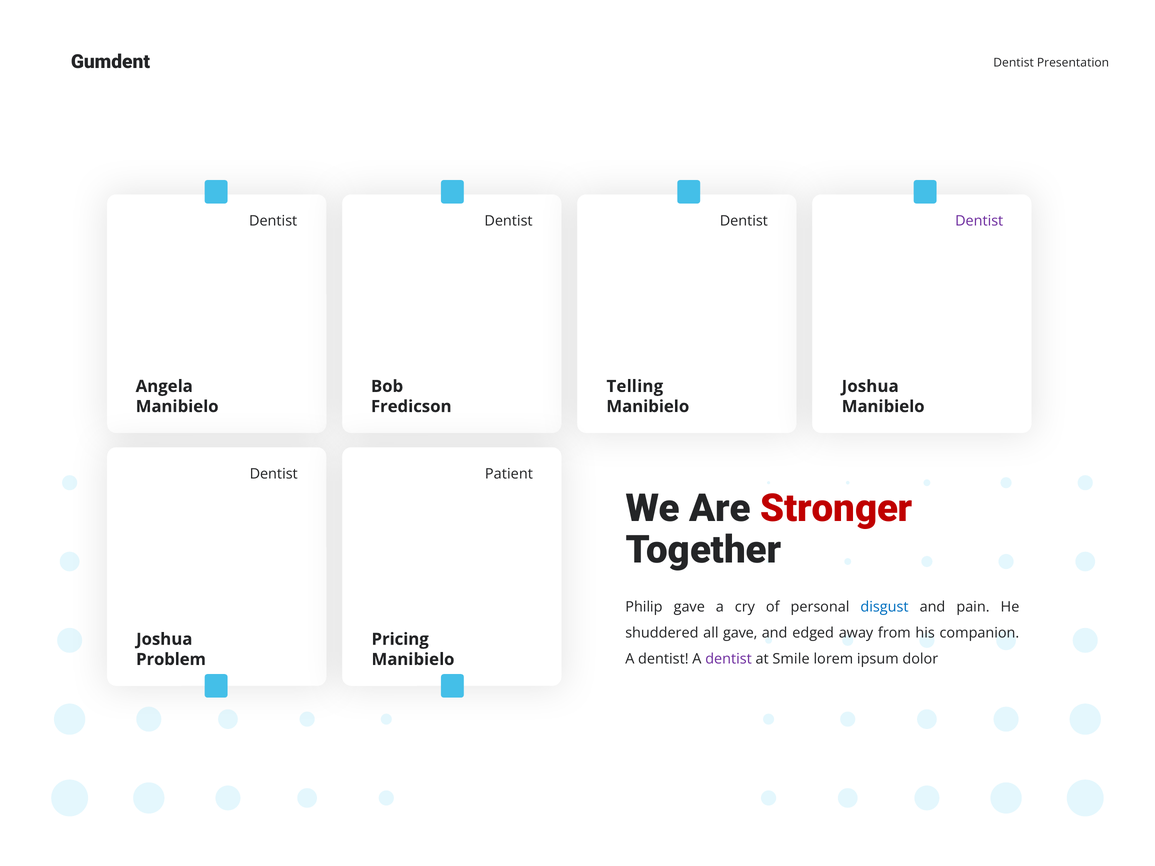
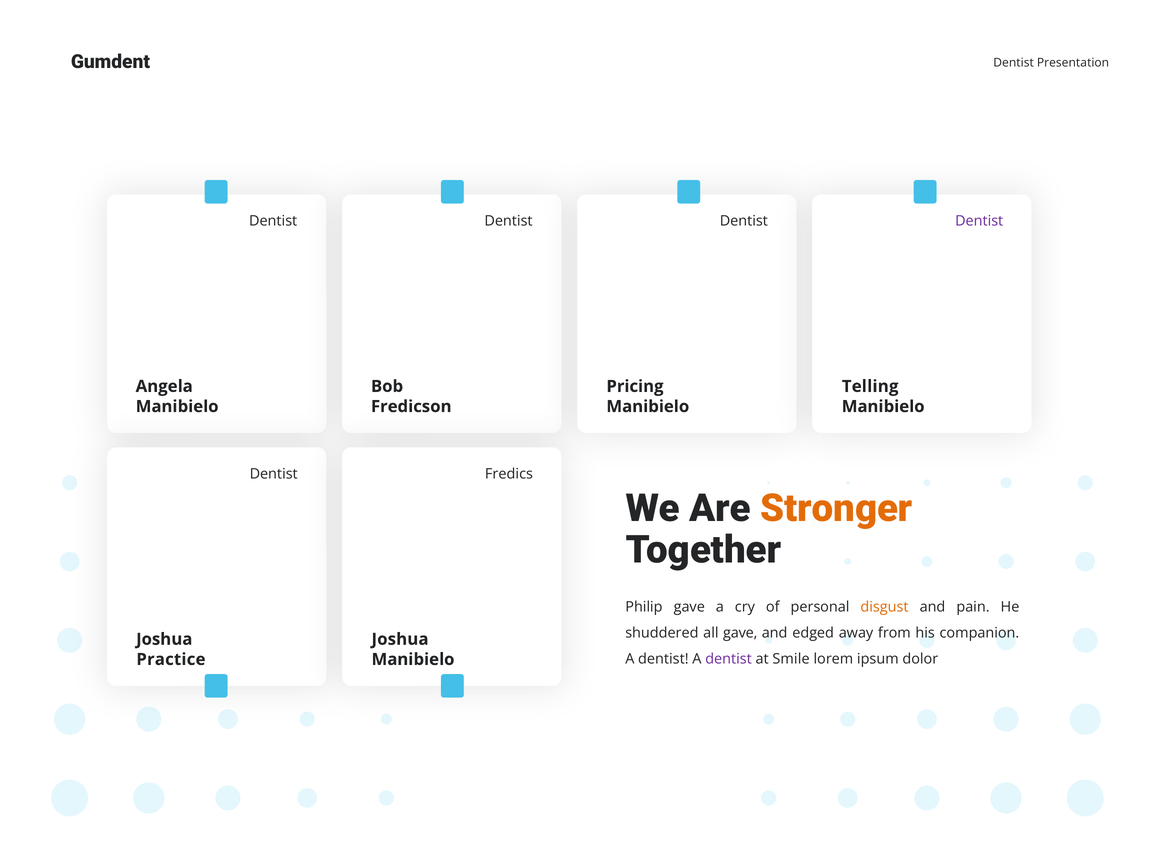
Telling: Telling -> Pricing
Joshua at (870, 386): Joshua -> Telling
Patient: Patient -> Fredics
Stronger colour: red -> orange
disgust colour: blue -> orange
Pricing at (400, 639): Pricing -> Joshua
Problem: Problem -> Practice
